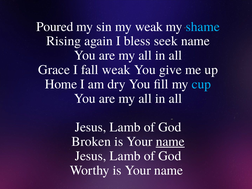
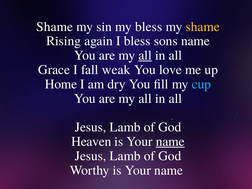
Poured at (55, 27): Poured -> Shame
my weak: weak -> bless
shame at (203, 27) colour: light blue -> yellow
seek: seek -> sons
all at (145, 55) underline: none -> present
give: give -> love
Broken: Broken -> Heaven
